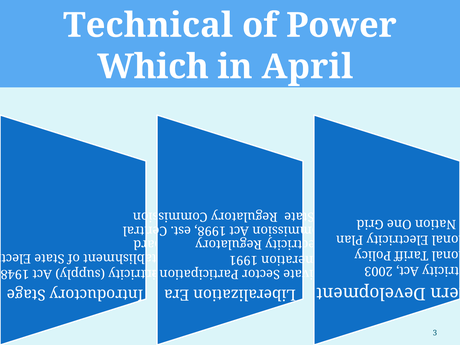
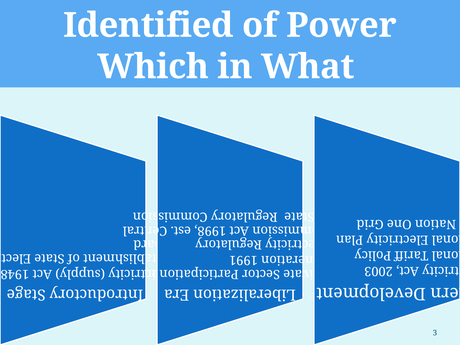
Technical: Technical -> Identified
April: April -> What
